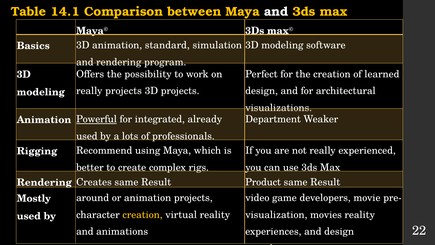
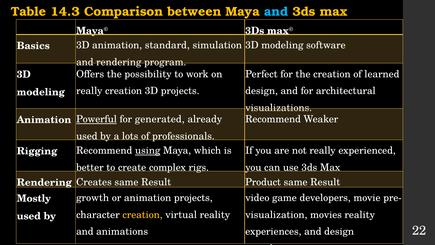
14.1: 14.1 -> 14.3
and at (276, 12) colour: white -> light blue
really projects: projects -> creation
Department at (273, 119): Department -> Recommend
integrated: integrated -> generated
using underline: none -> present
around: around -> growth
